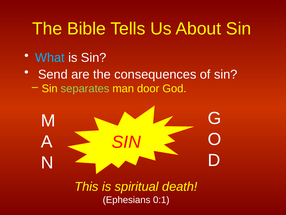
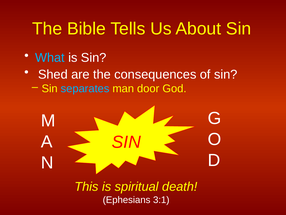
Send: Send -> Shed
separates colour: light green -> light blue
0:1: 0:1 -> 3:1
